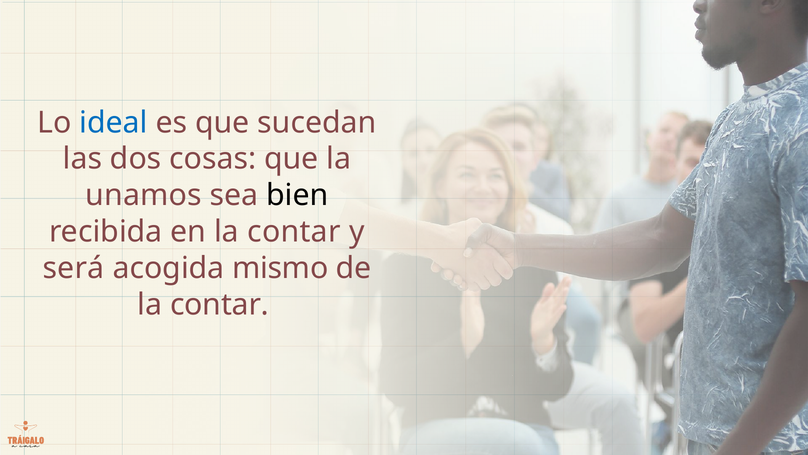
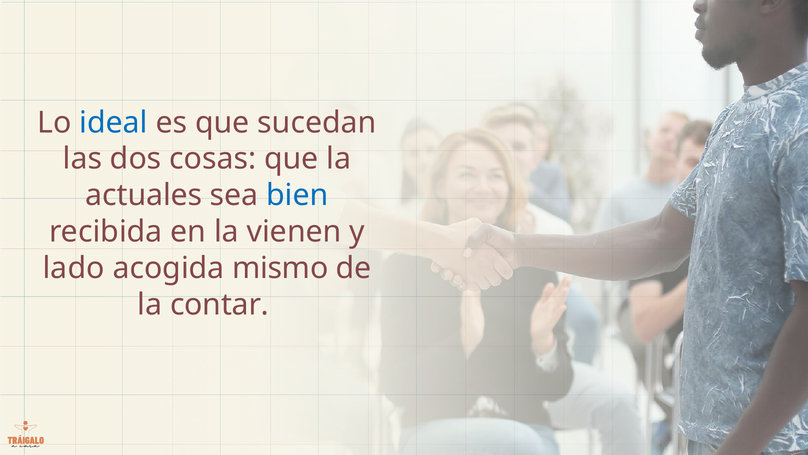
unamos: unamos -> actuales
bien colour: black -> blue
en la contar: contar -> vienen
será: será -> lado
